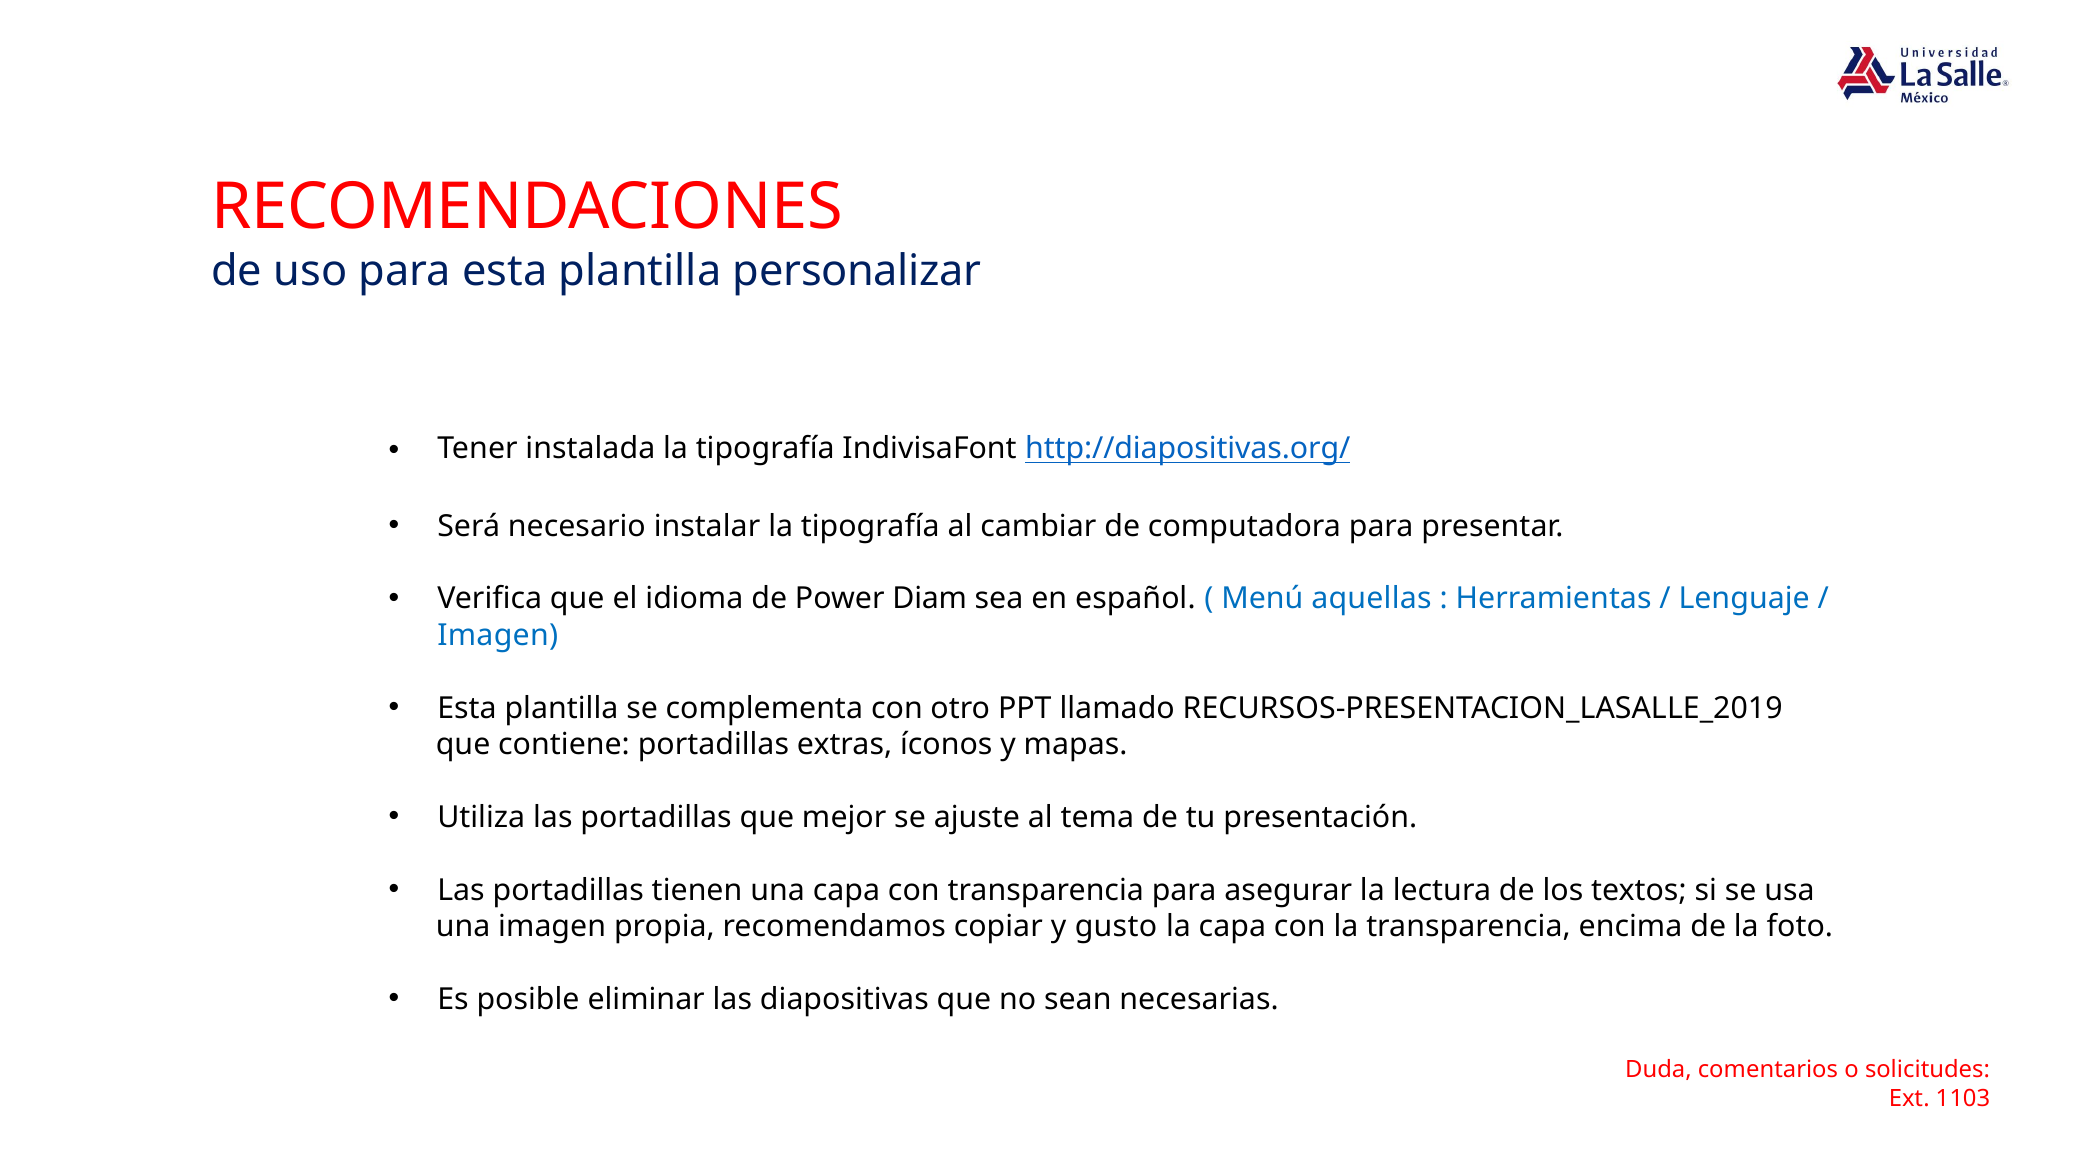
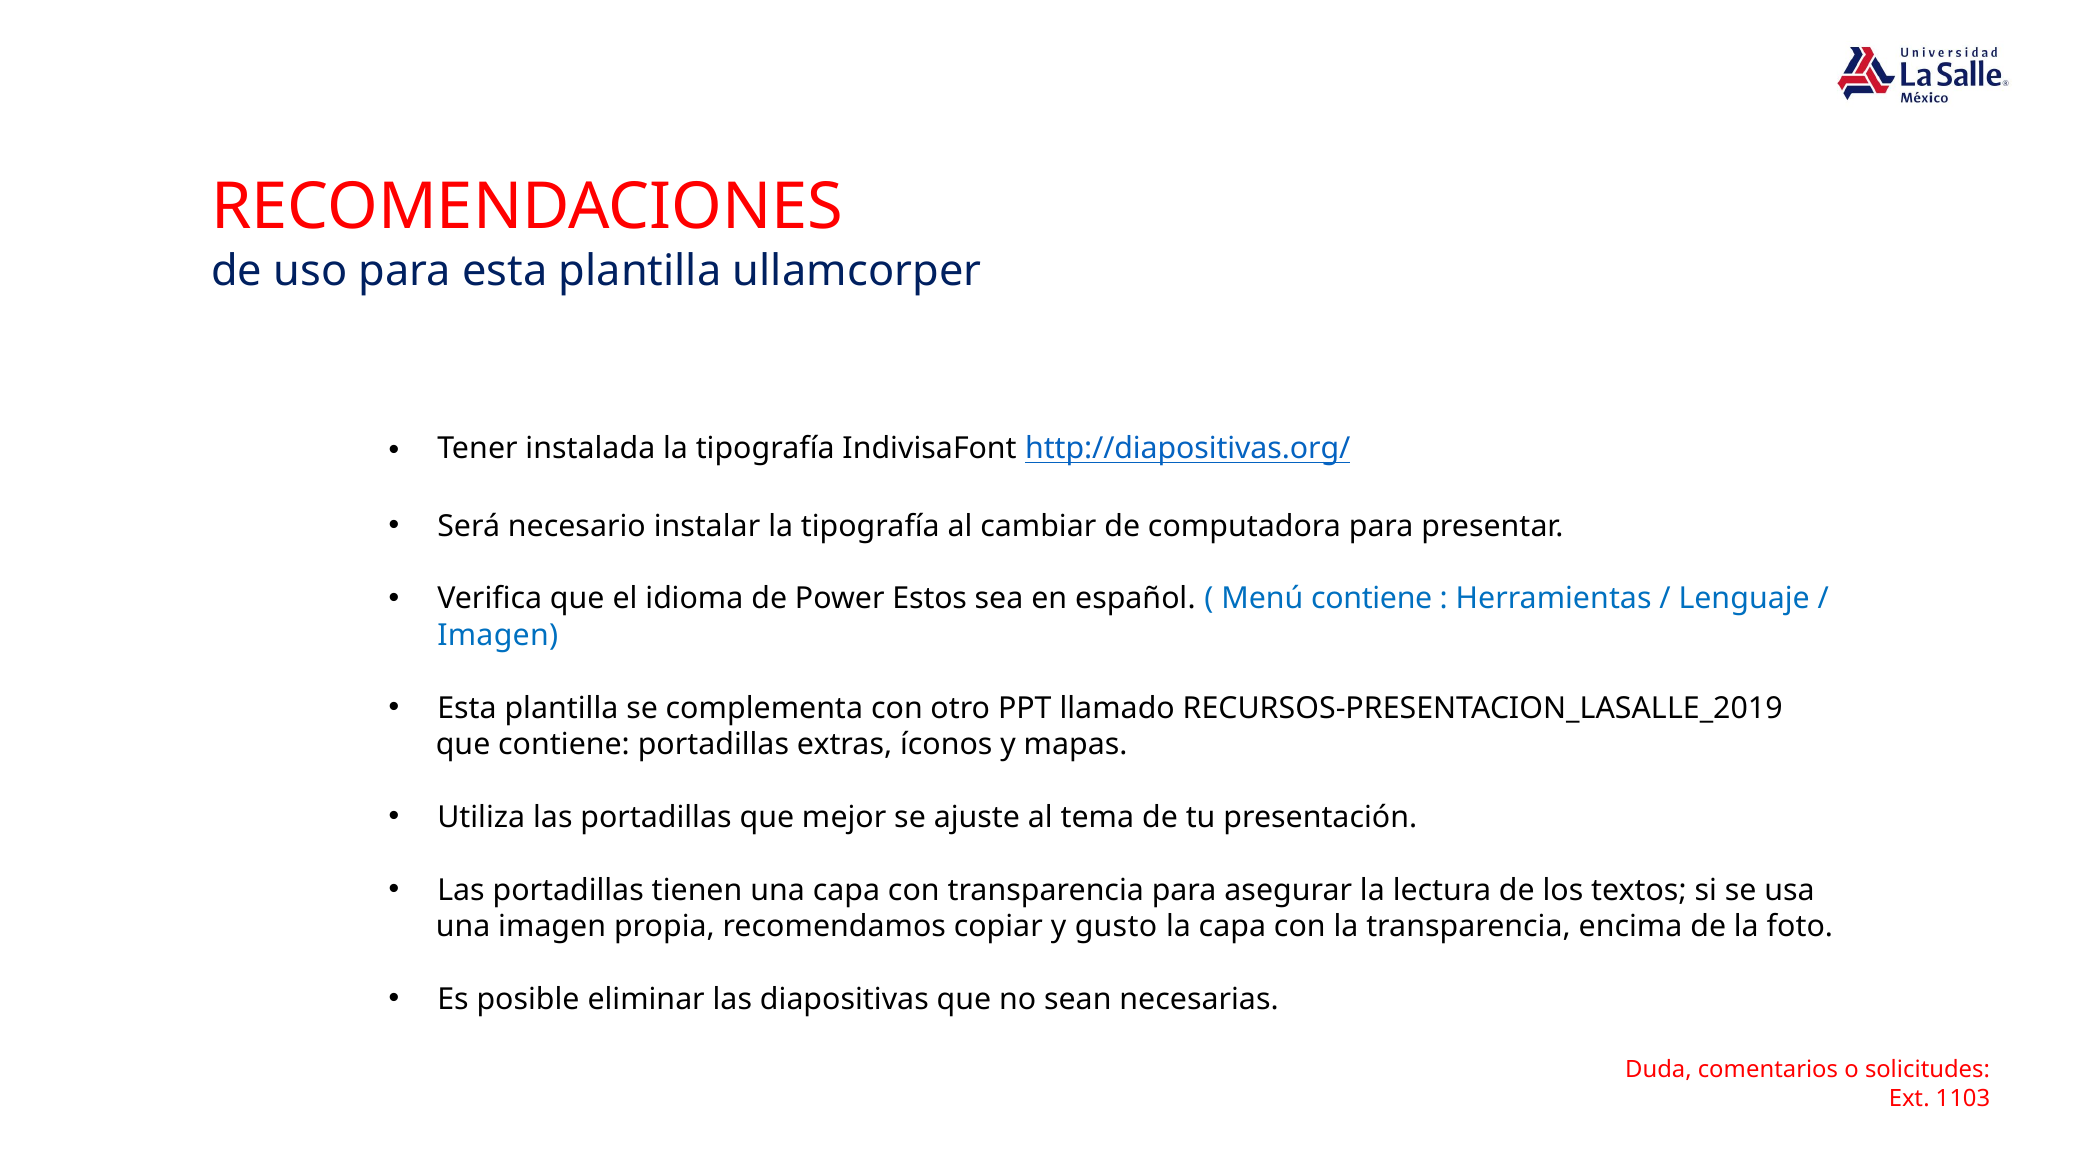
personalizar: personalizar -> ullamcorper
Diam: Diam -> Estos
Menú aquellas: aquellas -> contiene
